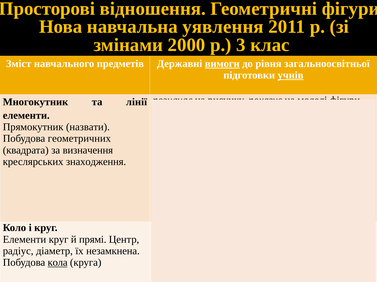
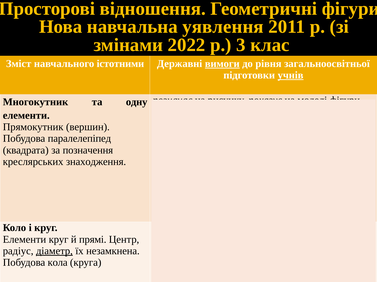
2000: 2000 -> 2022
предметів: предметів -> істотними
лінії: лінії -> одну
назвати: назвати -> вершин
геометричних: геометричних -> паралелепіпед
визначення: визначення -> позначення
діаметр at (54, 252) underline: none -> present
кола at (58, 263) underline: present -> none
